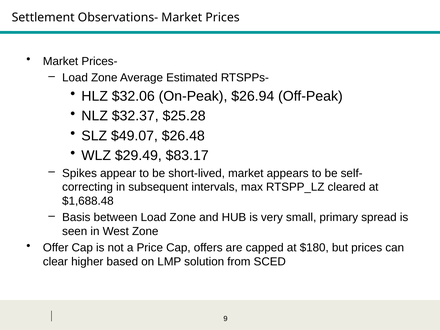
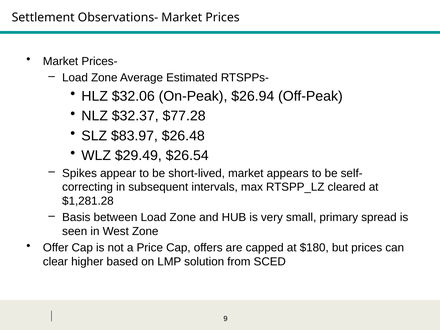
$25.28: $25.28 -> $77.28
$49.07: $49.07 -> $83.97
$83.17: $83.17 -> $26.54
$1,688.48: $1,688.48 -> $1,281.28
